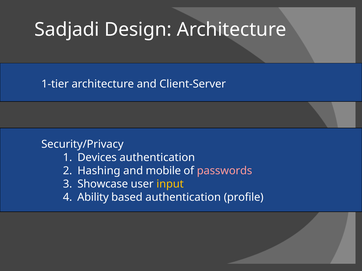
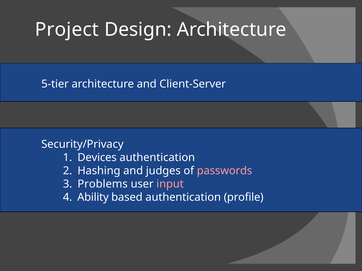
Sadjadi: Sadjadi -> Project
1-tier: 1-tier -> 5-tier
mobile: mobile -> judges
Showcase: Showcase -> Problems
input colour: yellow -> pink
